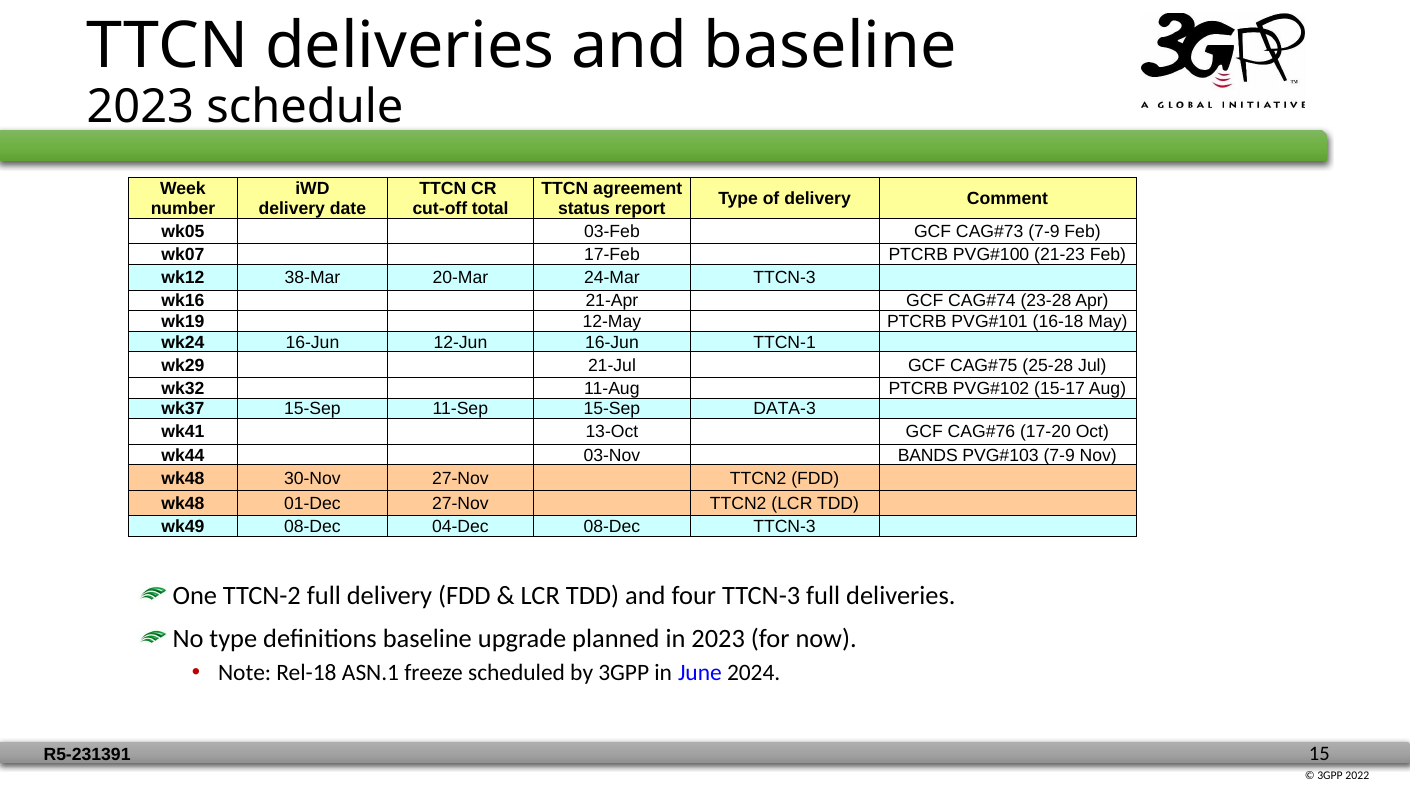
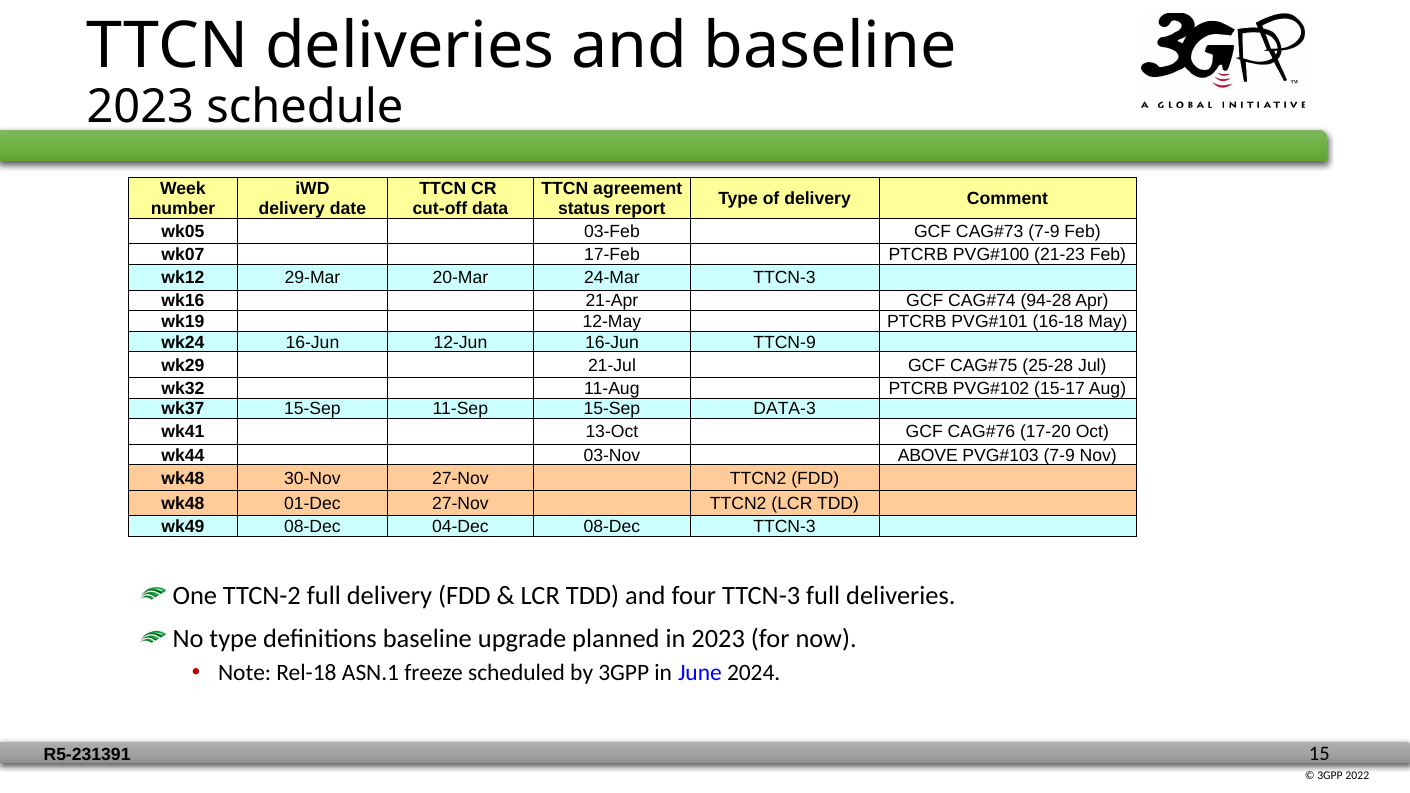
total: total -> data
38-Mar: 38-Mar -> 29-Mar
23-28: 23-28 -> 94-28
TTCN-1: TTCN-1 -> TTCN-9
BANDS: BANDS -> ABOVE
